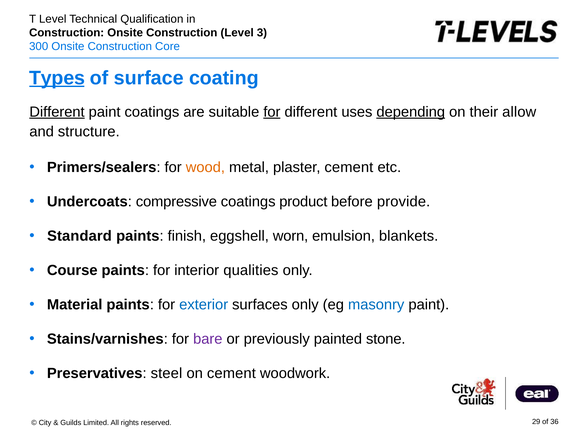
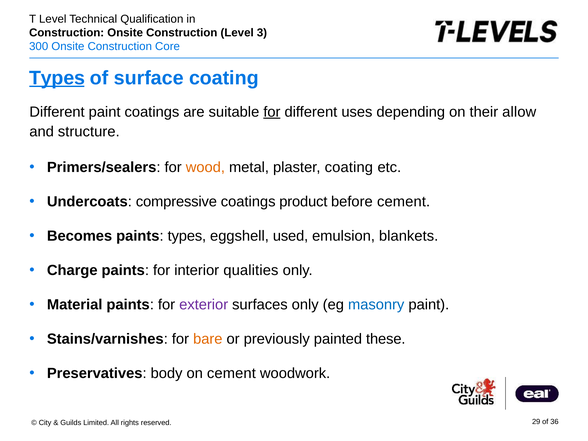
Different at (57, 112) underline: present -> none
depending underline: present -> none
plaster cement: cement -> coating
before provide: provide -> cement
Standard: Standard -> Becomes
paints finish: finish -> types
worn: worn -> used
Course: Course -> Charge
exterior colour: blue -> purple
bare colour: purple -> orange
stone: stone -> these
steel: steel -> body
